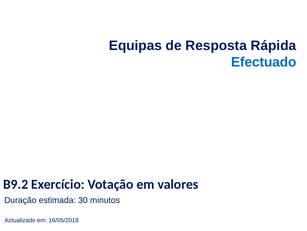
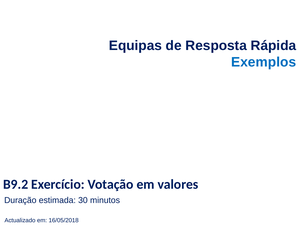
Efectuado: Efectuado -> Exemplos
